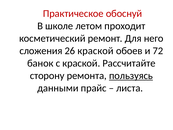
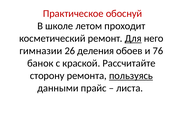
Для underline: none -> present
сложения: сложения -> гимназии
26 краской: краской -> деления
72: 72 -> 76
